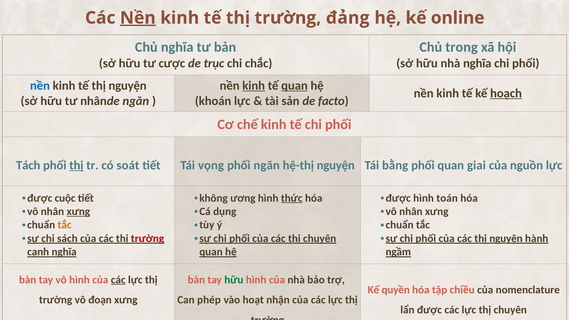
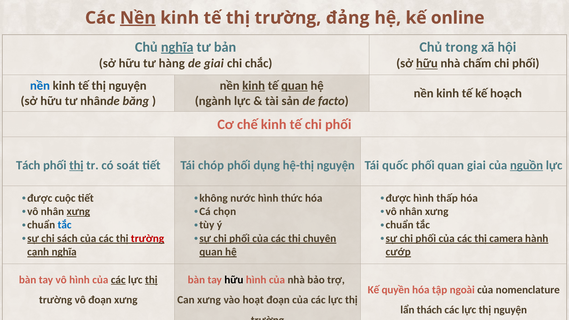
nghĩa at (177, 47) underline: none -> present
cược: cược -> hàng
de trục: trục -> giai
hữu at (427, 63) underline: none -> present
nhà nghĩa: nghĩa -> chấm
hoạch underline: present -> none
nhânde ngăn: ngăn -> băng
khoán: khoán -> ngành
vọng: vọng -> chóp
phối ngăn: ngăn -> dụng
bằng: bằng -> quốc
nguồn underline: none -> present
ương: ương -> nước
thức underline: present -> none
toán: toán -> thấp
dụng: dụng -> chọn
tắc at (65, 225) colour: orange -> blue
các thị nguyện: nguyện -> camera
ngầm: ngầm -> cướp
thị at (151, 280) underline: none -> present
hữu at (234, 280) colour: green -> black
chiều: chiều -> ngoài
Can phép: phép -> xưng
hoạt nhận: nhận -> đoạn
lẩn được: được -> thách
lực thị chuyên: chuyên -> nguyện
